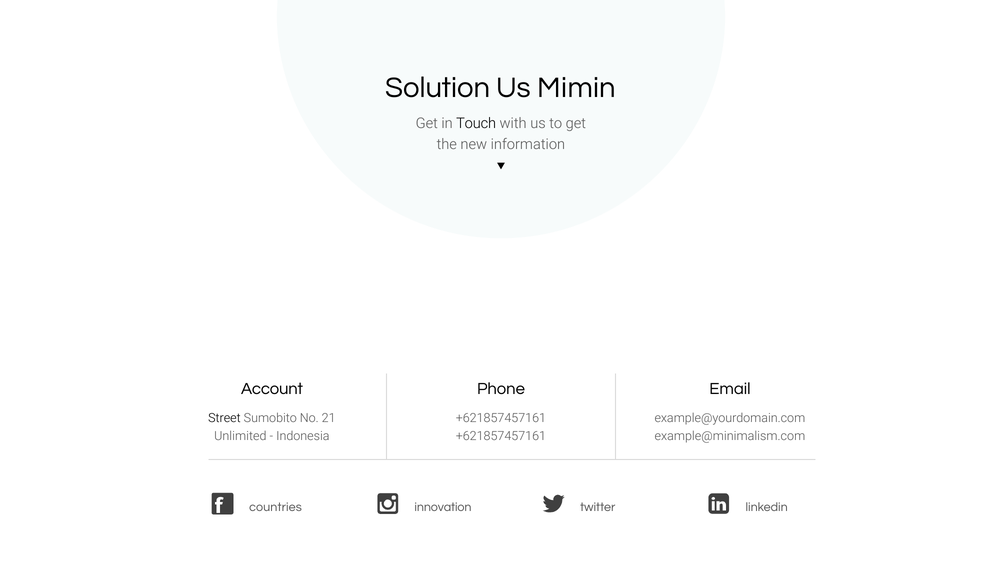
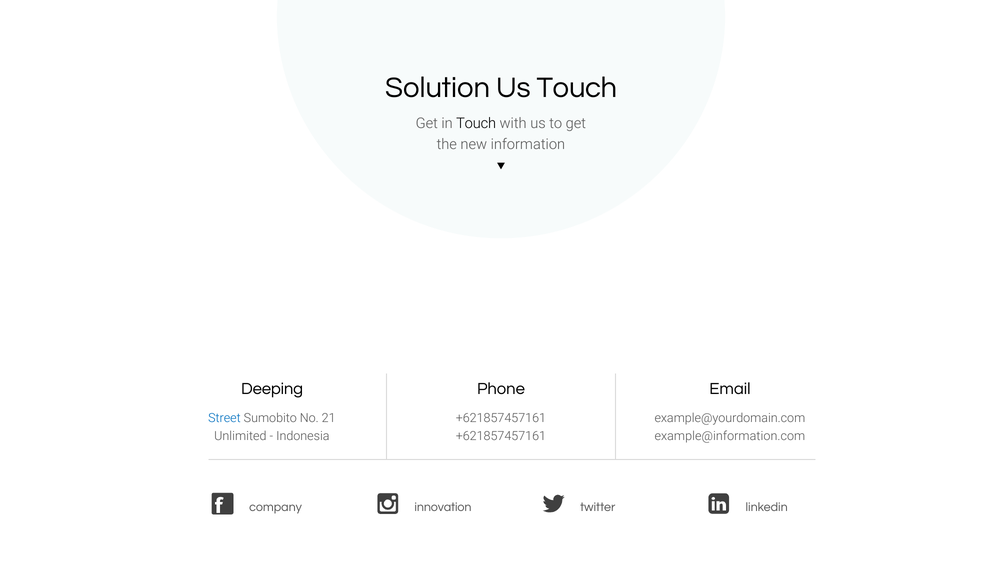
Us Mimin: Mimin -> Touch
Account: Account -> Deeping
Street colour: black -> blue
example@minimalism.com: example@minimalism.com -> example@information.com
countries: countries -> company
